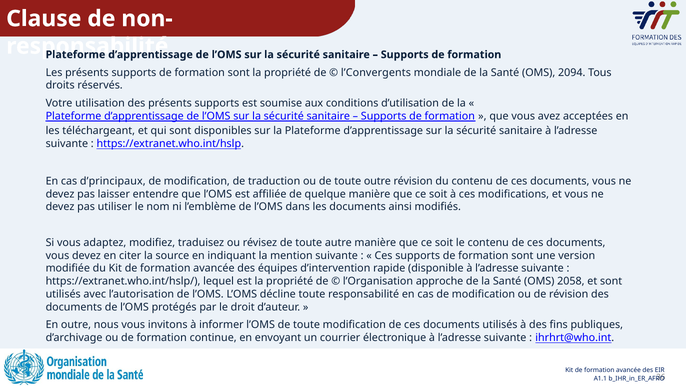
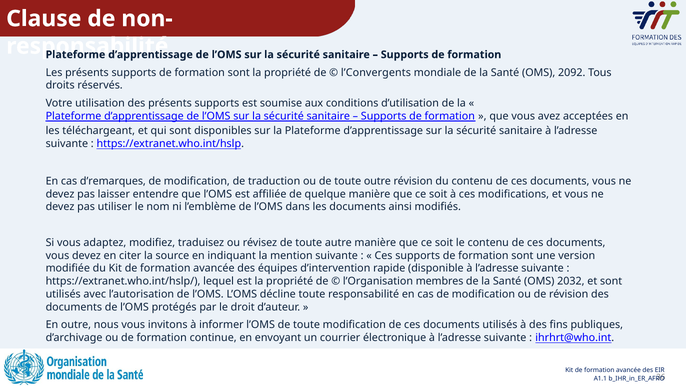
2094: 2094 -> 2092
d’principaux: d’principaux -> d’remarques
approche: approche -> membres
2058: 2058 -> 2032
